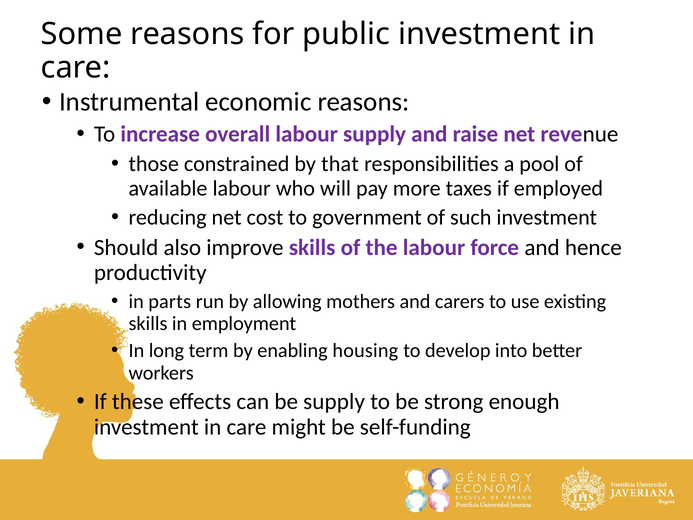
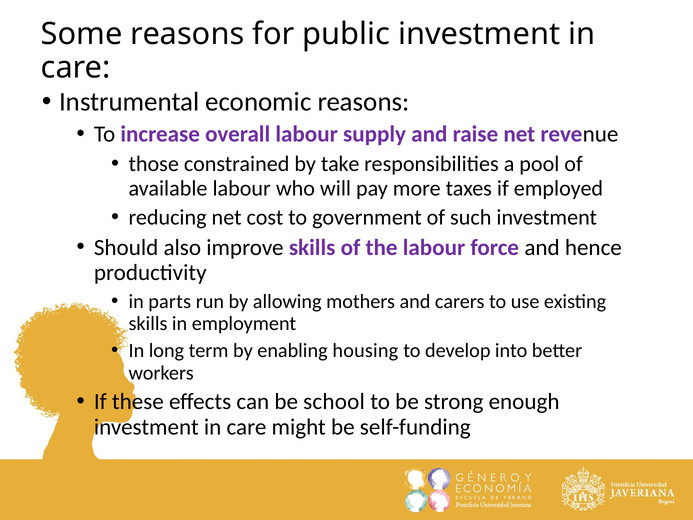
that: that -> take
be supply: supply -> school
